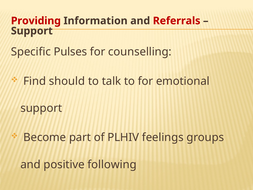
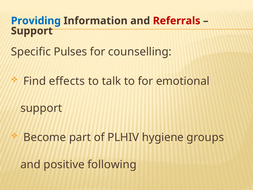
Providing colour: red -> blue
should: should -> effects
feelings: feelings -> hygiene
